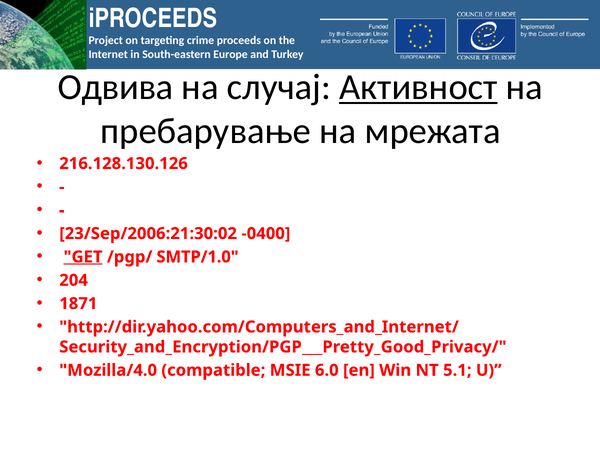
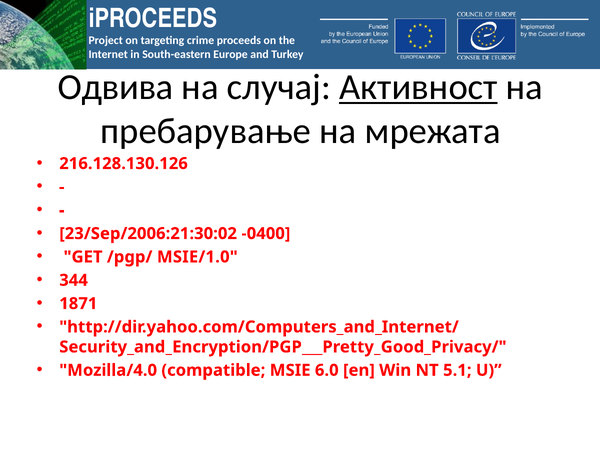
GET underline: present -> none
SMTP/1.0: SMTP/1.0 -> MSIE/1.0
204: 204 -> 344
